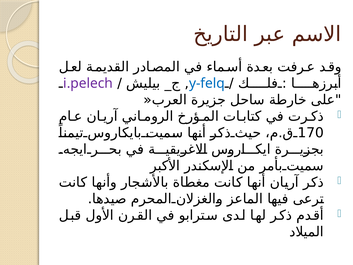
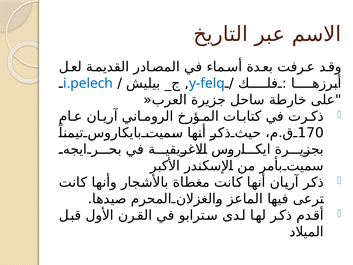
i.pelech colour: purple -> blue
